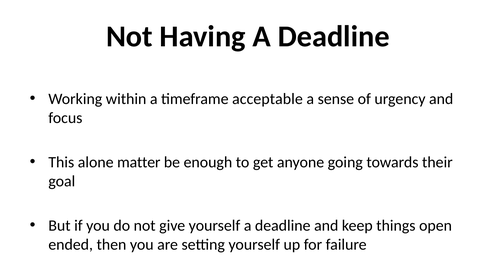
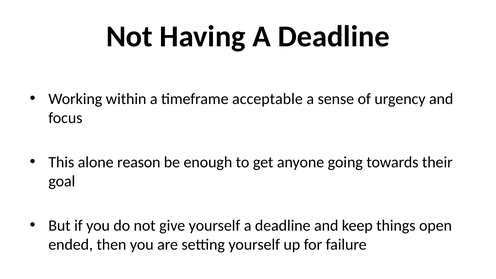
matter: matter -> reason
